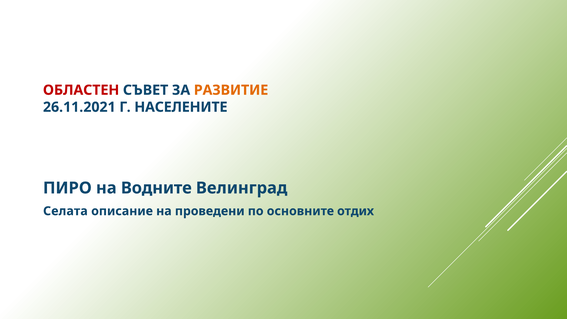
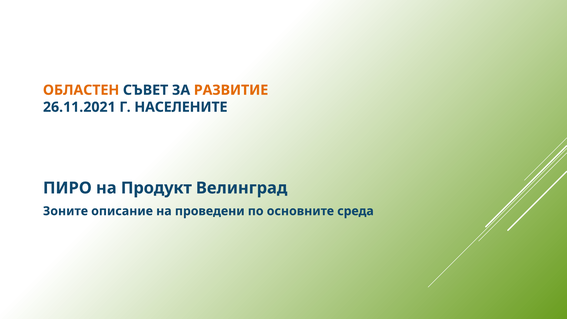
ОБЛАСТЕН colour: red -> orange
Водните: Водните -> Продукт
Селата: Селата -> Зоните
отдих: отдих -> среда
